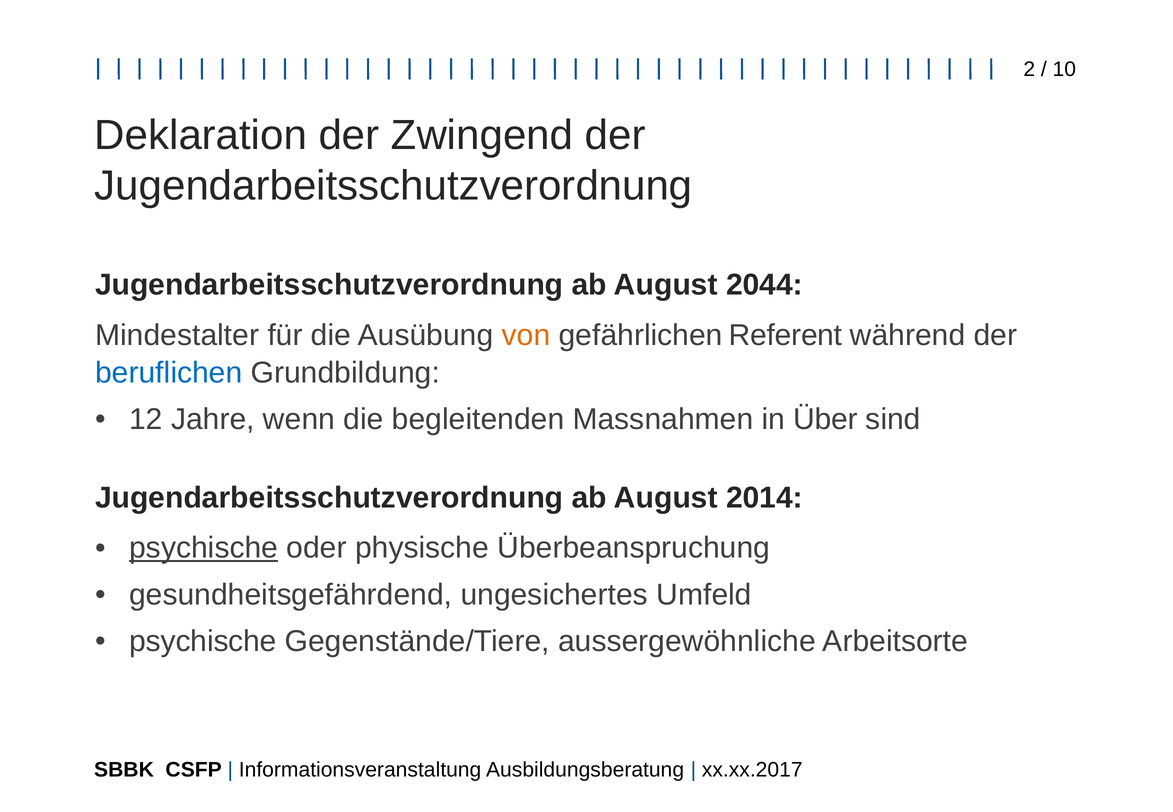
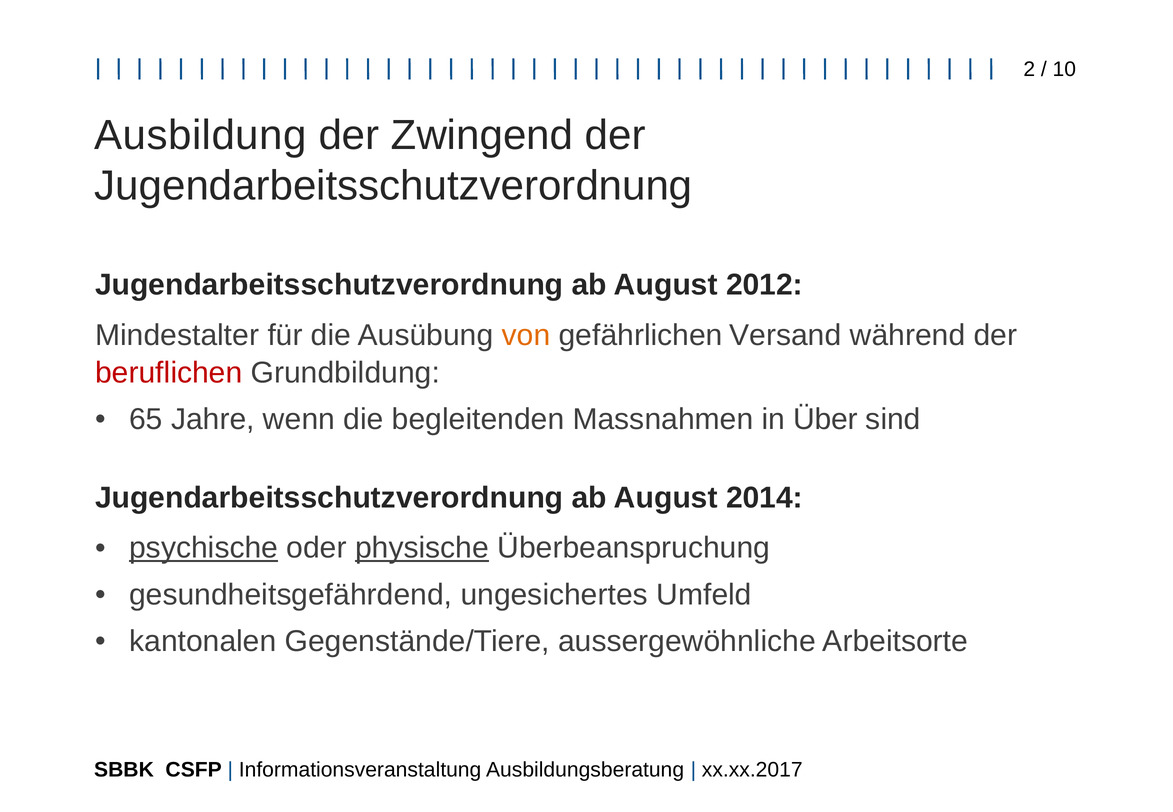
Deklaration: Deklaration -> Ausbildung
2044: 2044 -> 2012
Referent: Referent -> Versand
beruflichen colour: blue -> red
12: 12 -> 65
physische underline: none -> present
psychische at (203, 641): psychische -> kantonalen
